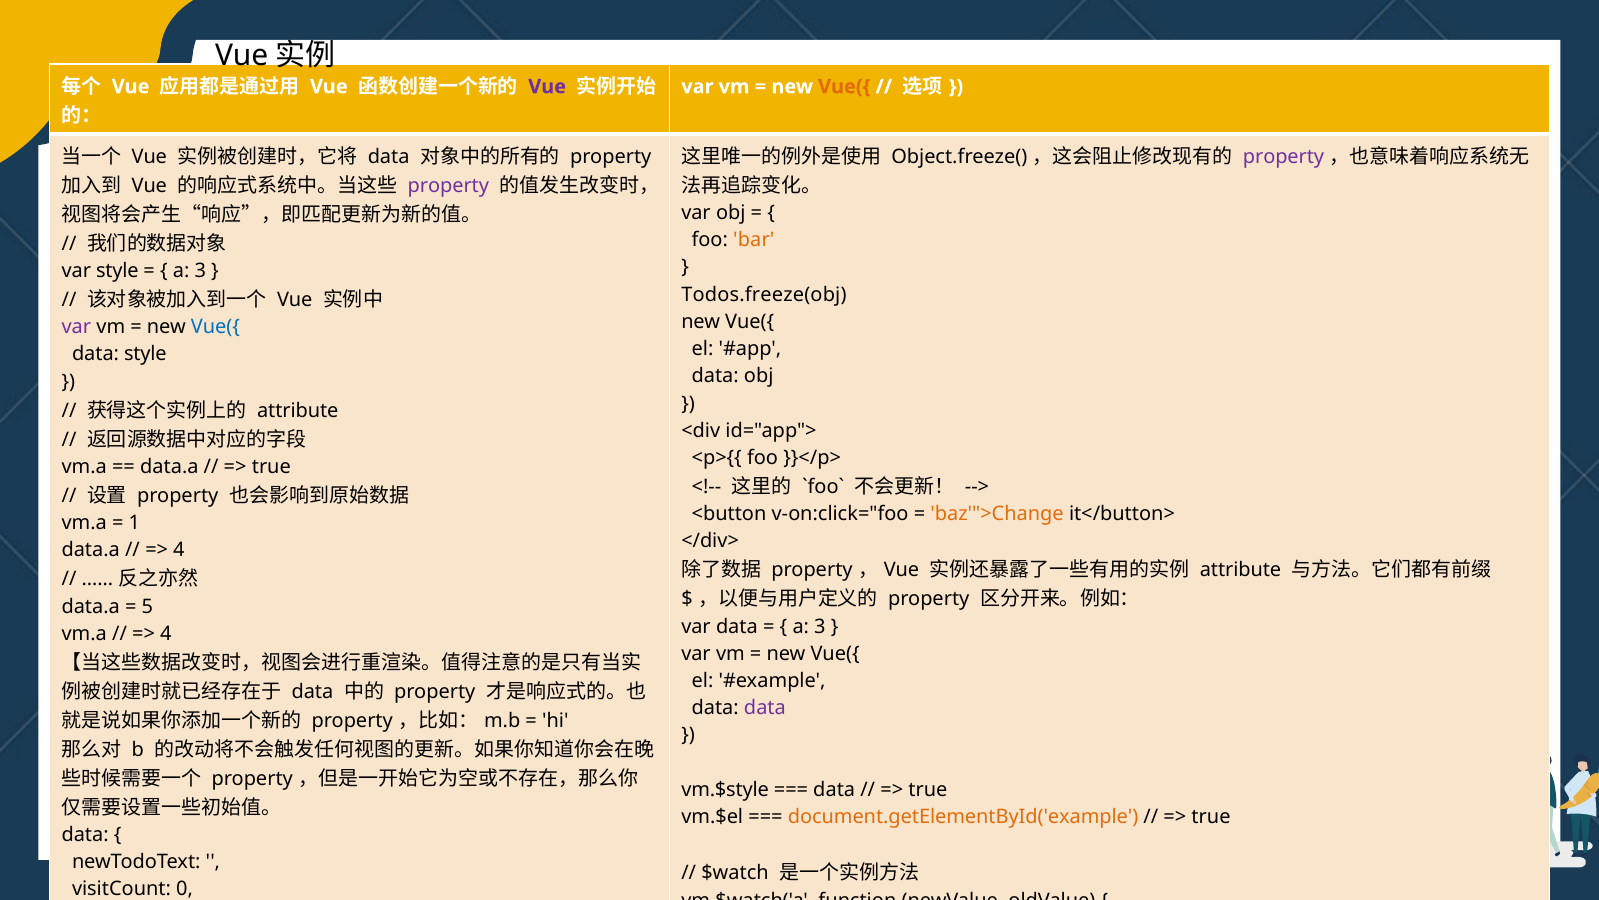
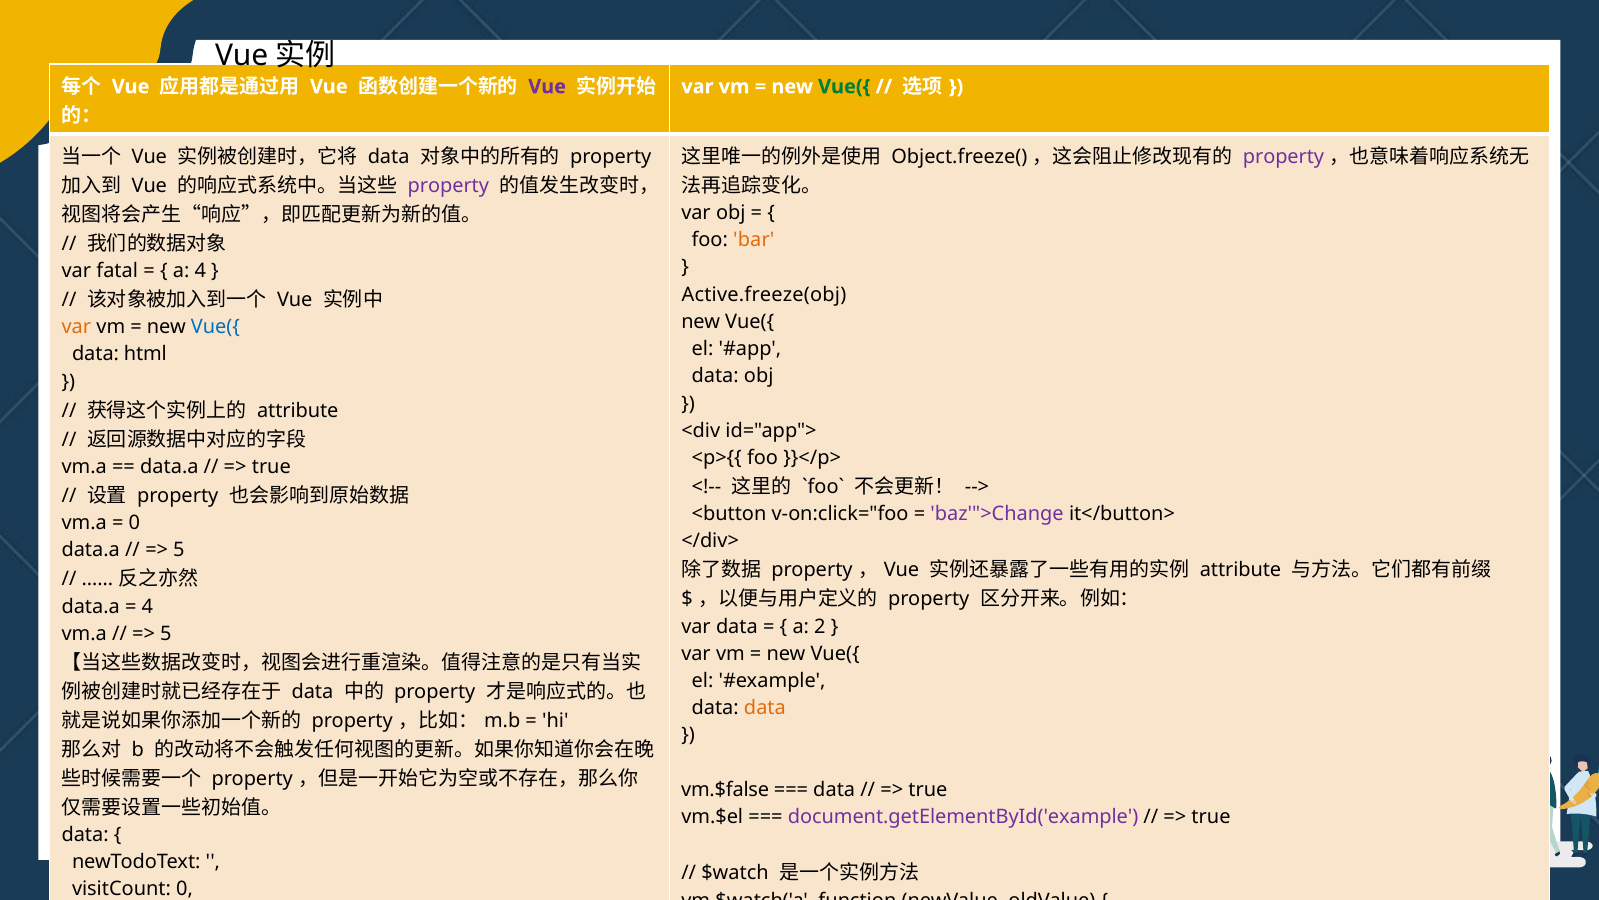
Vue({ at (844, 87) colour: orange -> green
var style: style -> fatal
3 at (200, 271): 3 -> 4
Todos.freeze(obj: Todos.freeze(obj -> Active.freeze(obj
var at (76, 327) colour: purple -> orange
data style: style -> html
baz'">Change colour: orange -> purple
1 at (134, 523): 1 -> 0
4 at (179, 550): 4 -> 5
5 at (147, 606): 5 -> 4
3 at (820, 626): 3 -> 2
4 at (166, 633): 4 -> 5
data at (765, 708) colour: purple -> orange
vm.$style: vm.$style -> vm.$false
document.getElementById('example colour: orange -> purple
